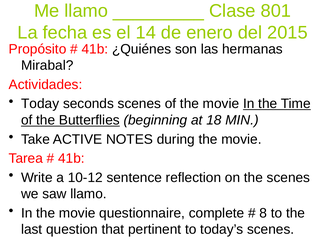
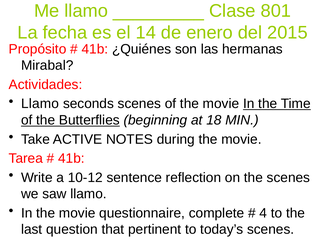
Today at (40, 104): Today -> Llamo
8: 8 -> 4
